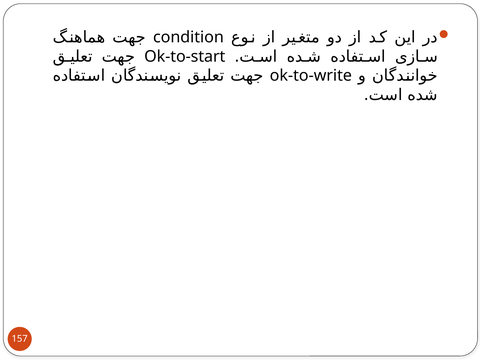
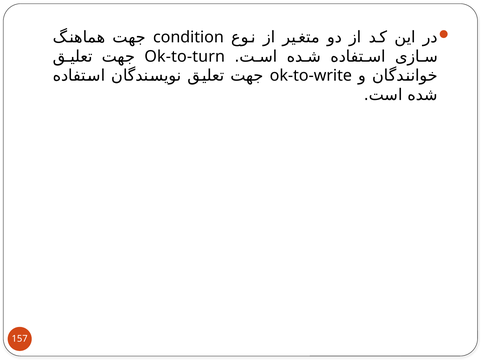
Ok-to-start: Ok-to-start -> Ok-to-turn
